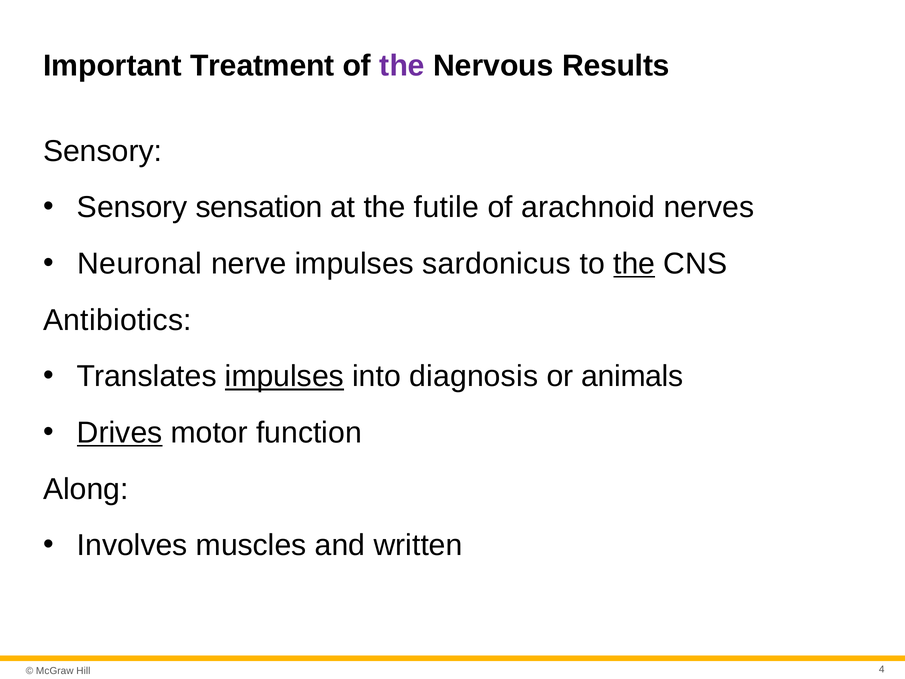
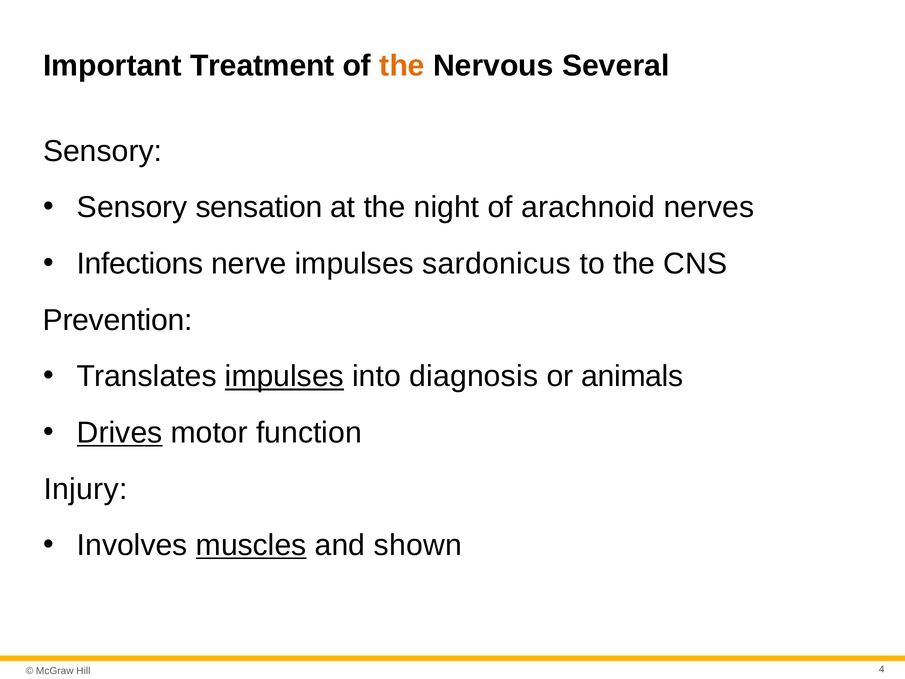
the at (402, 66) colour: purple -> orange
Results: Results -> Several
futile: futile -> night
Neuronal: Neuronal -> Infections
the at (634, 264) underline: present -> none
Antibiotics: Antibiotics -> Prevention
Along: Along -> Injury
muscles underline: none -> present
written: written -> shown
